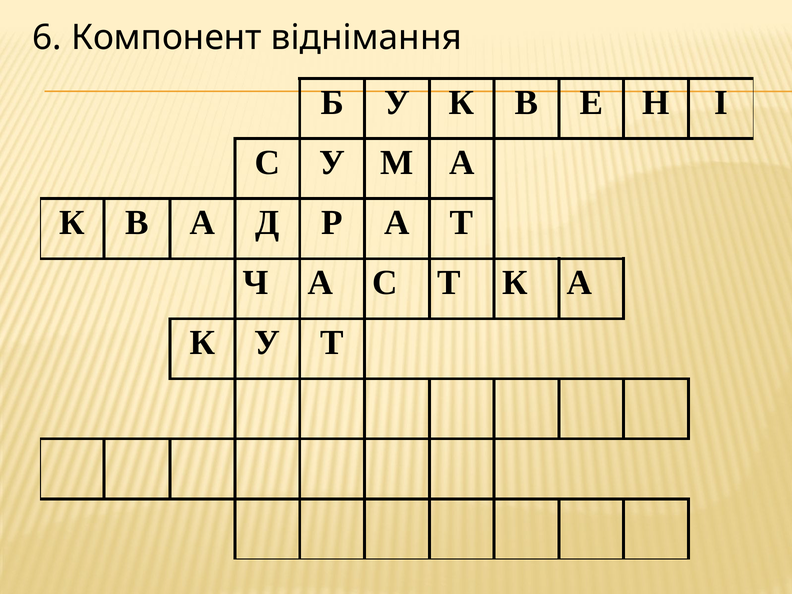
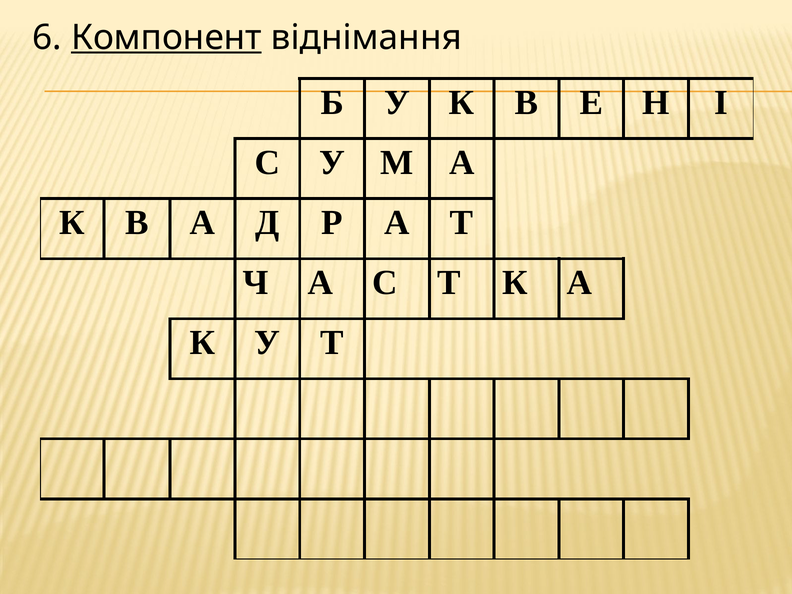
Компонент underline: none -> present
